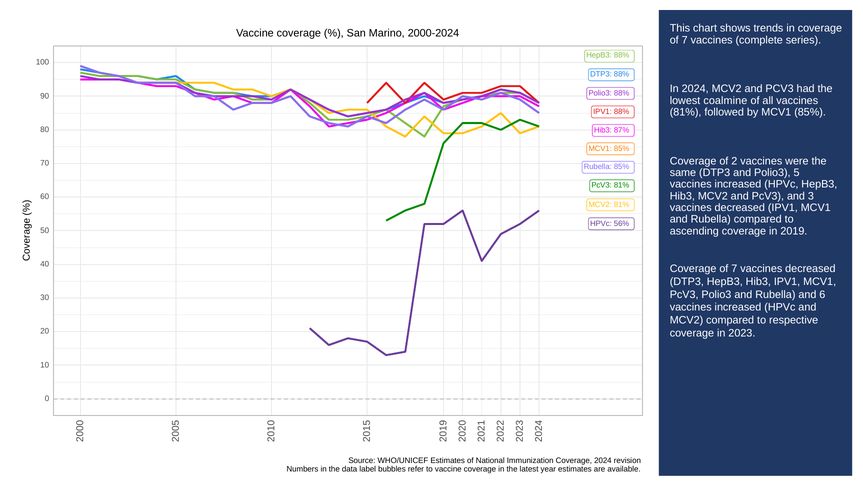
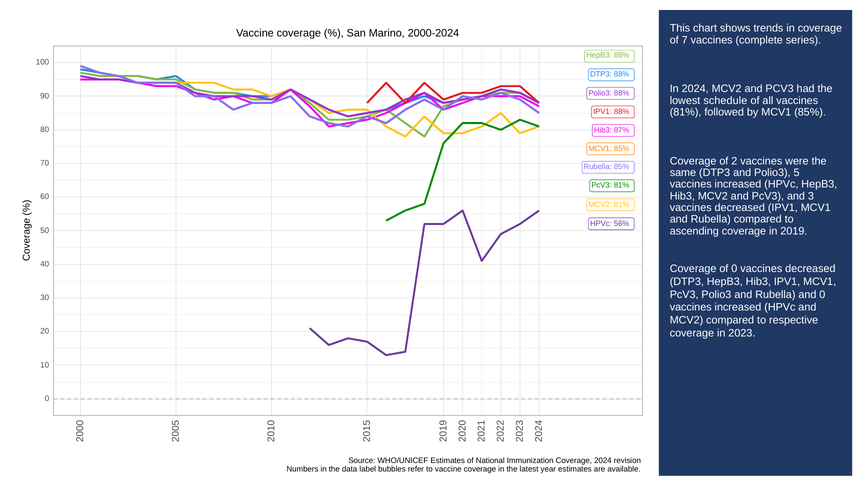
coalmine: coalmine -> schedule
7 at (734, 268): 7 -> 0
and 6: 6 -> 0
